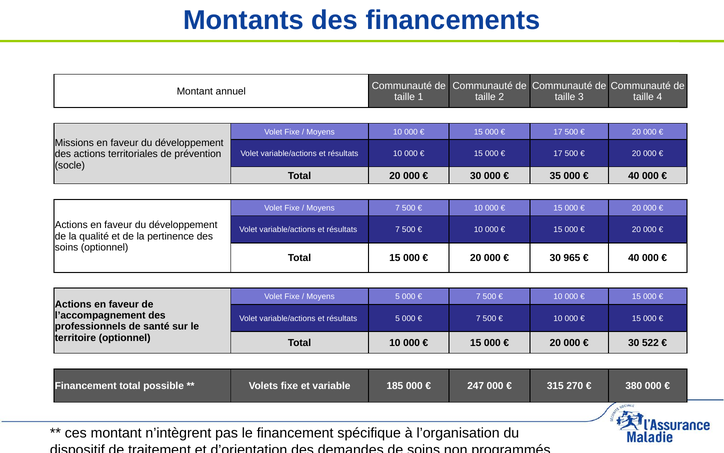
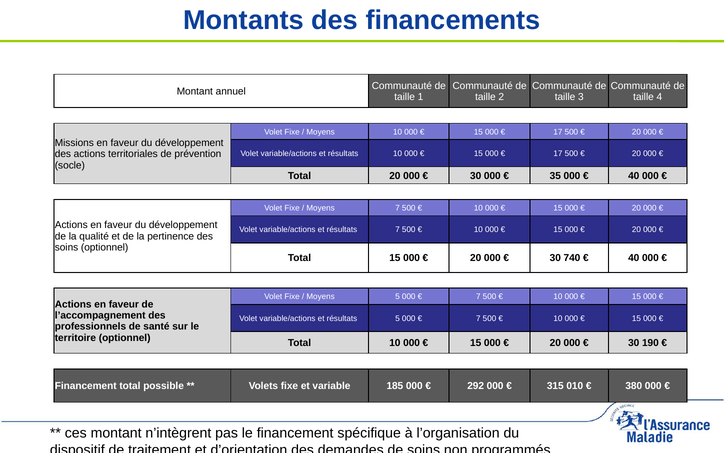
965: 965 -> 740
522: 522 -> 190
247: 247 -> 292
270: 270 -> 010
